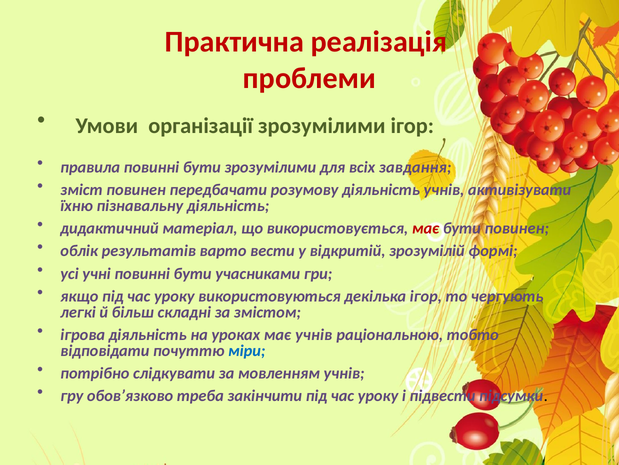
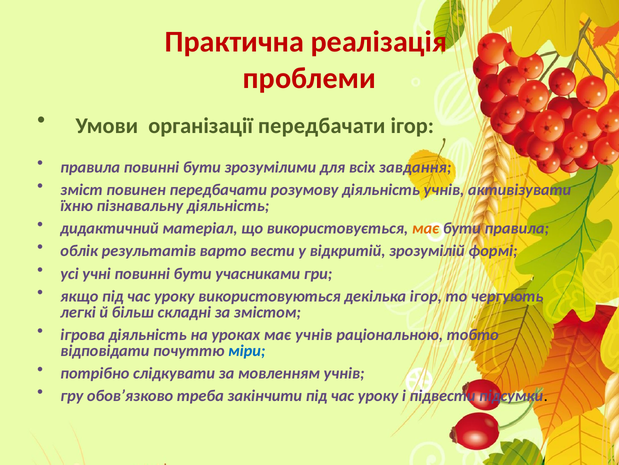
організації зрозумілими: зрозумілими -> передбачати
має at (426, 228) colour: red -> orange
бути повинен: повинен -> правила
